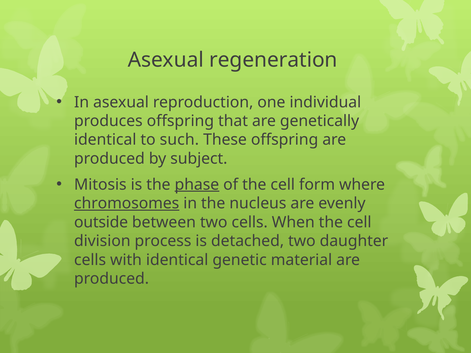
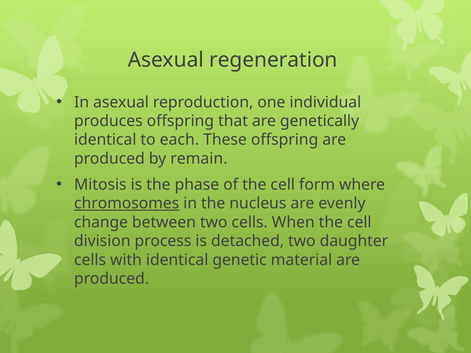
such: such -> each
subject: subject -> remain
phase underline: present -> none
outside: outside -> change
